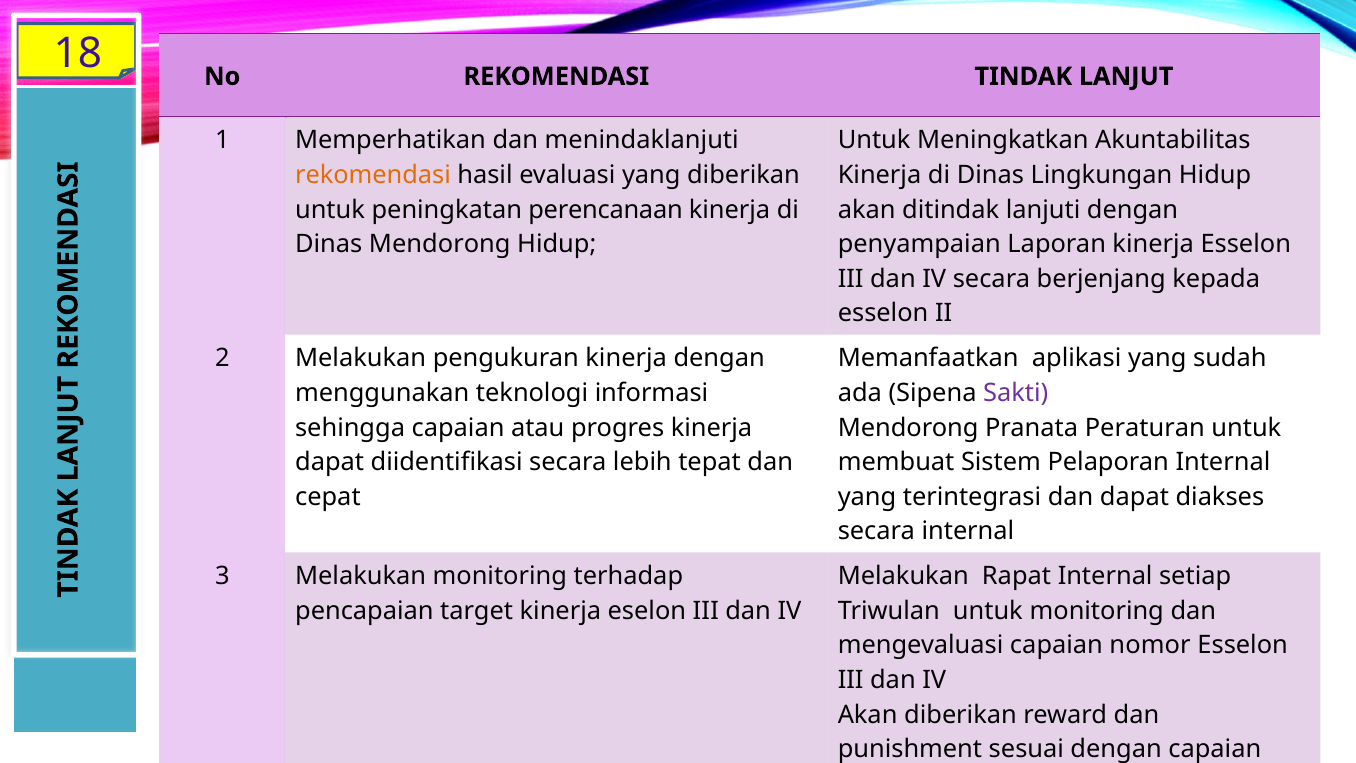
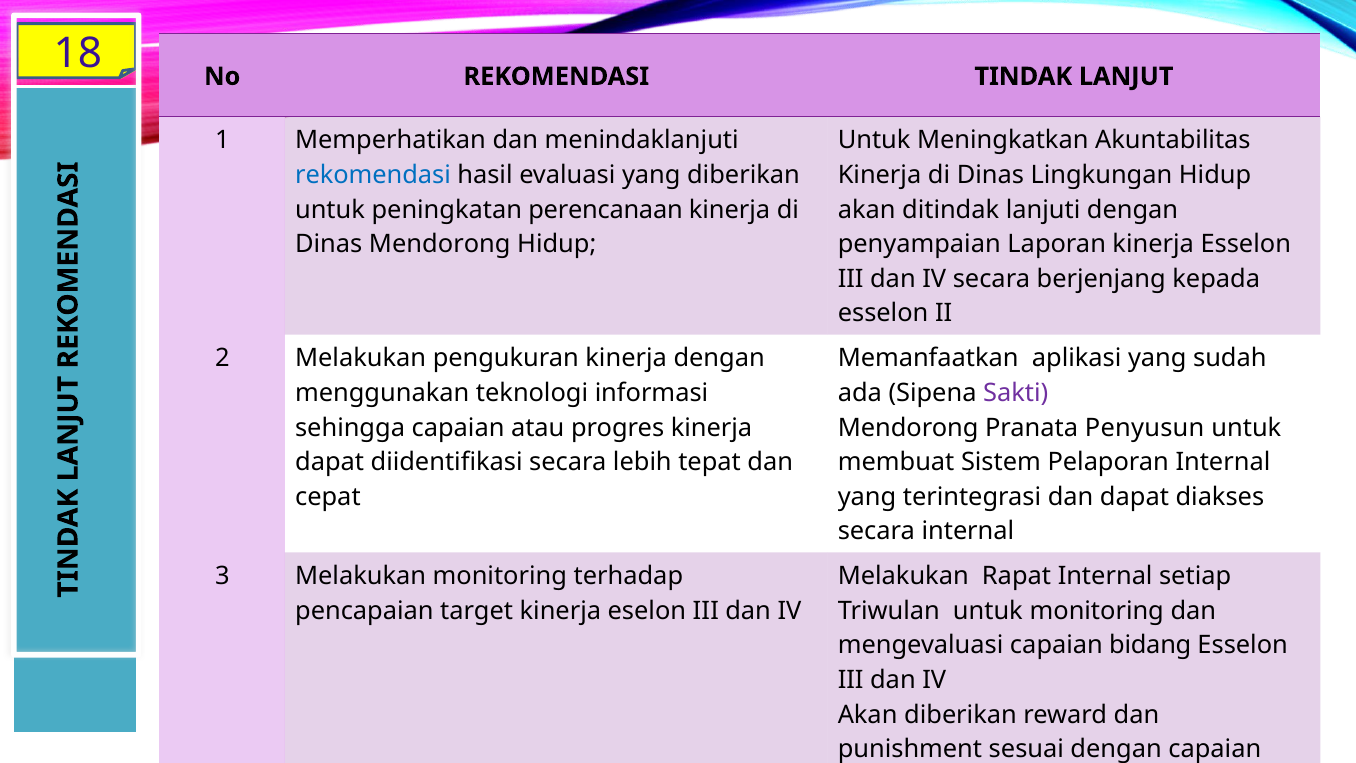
rekomendasi at (373, 175) colour: orange -> blue
Peraturan: Peraturan -> Penyusun
nomor: nomor -> bidang
